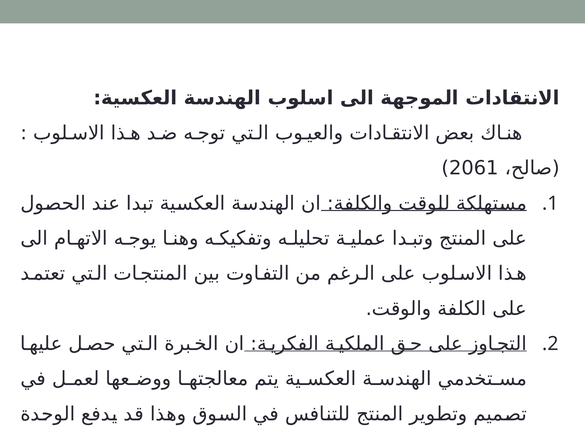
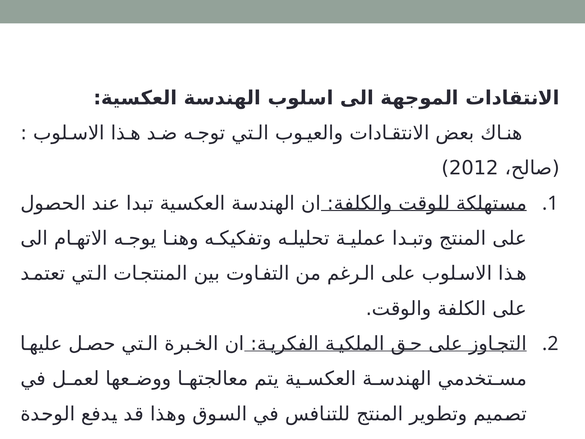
2061: 2061 -> 2012
